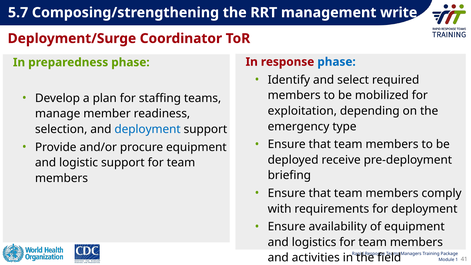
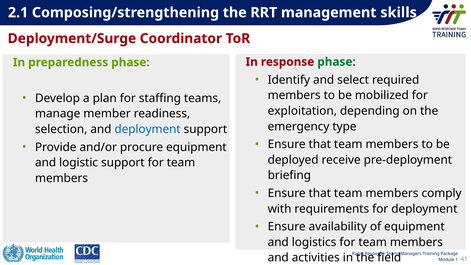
5.7: 5.7 -> 2.1
write: write -> skills
phase at (337, 62) colour: blue -> green
